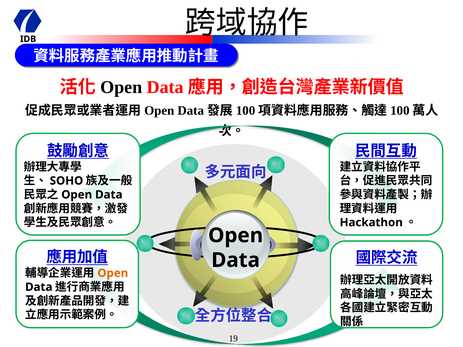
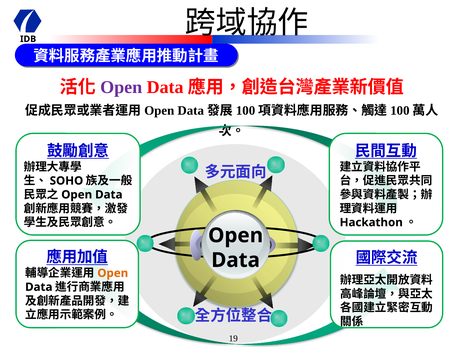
Open at (121, 87) colour: black -> purple
